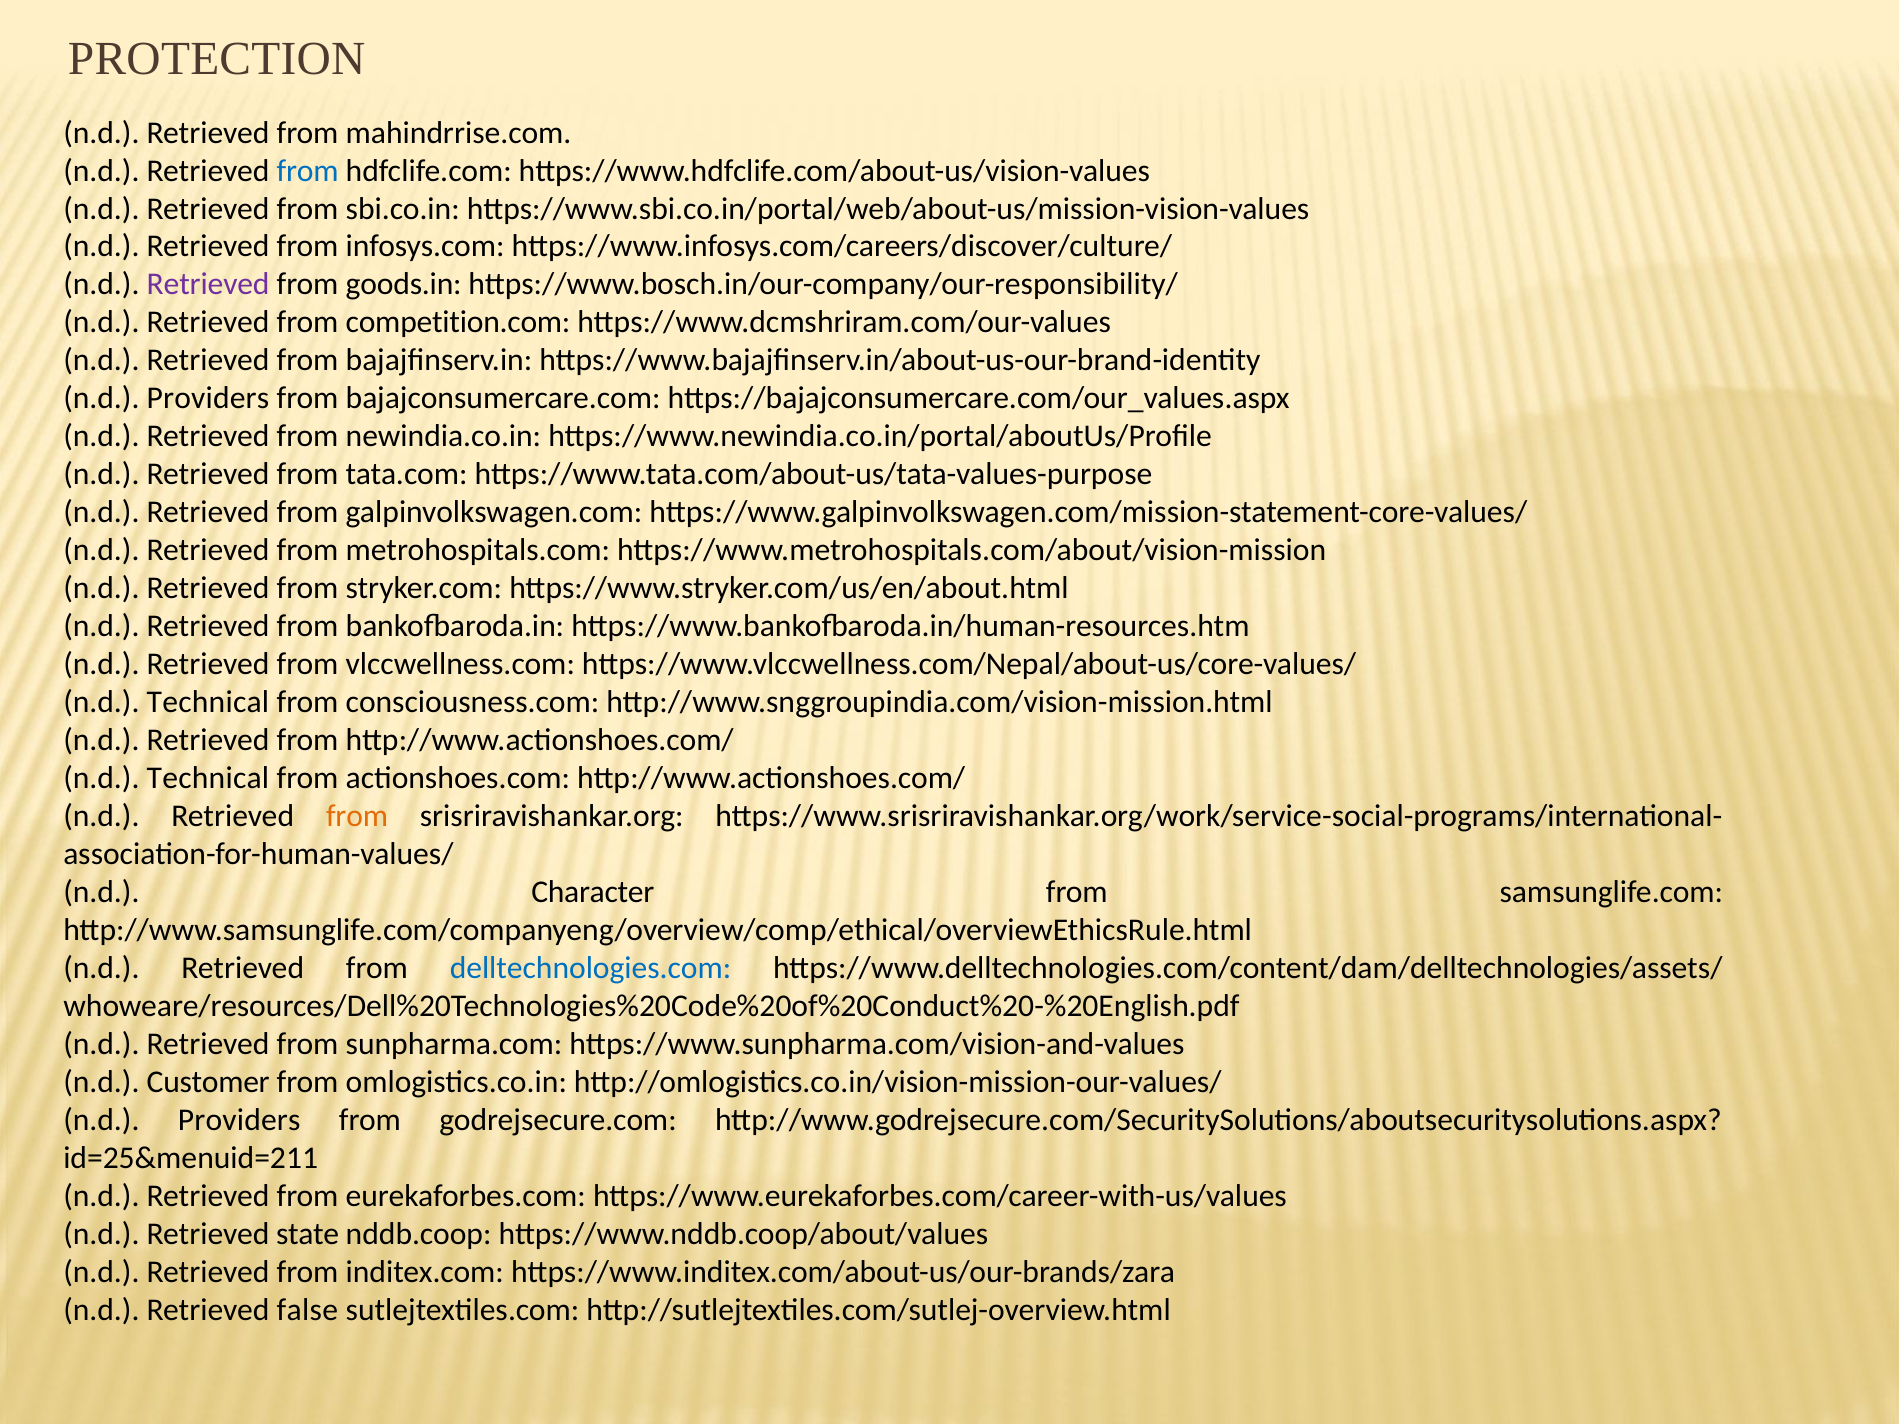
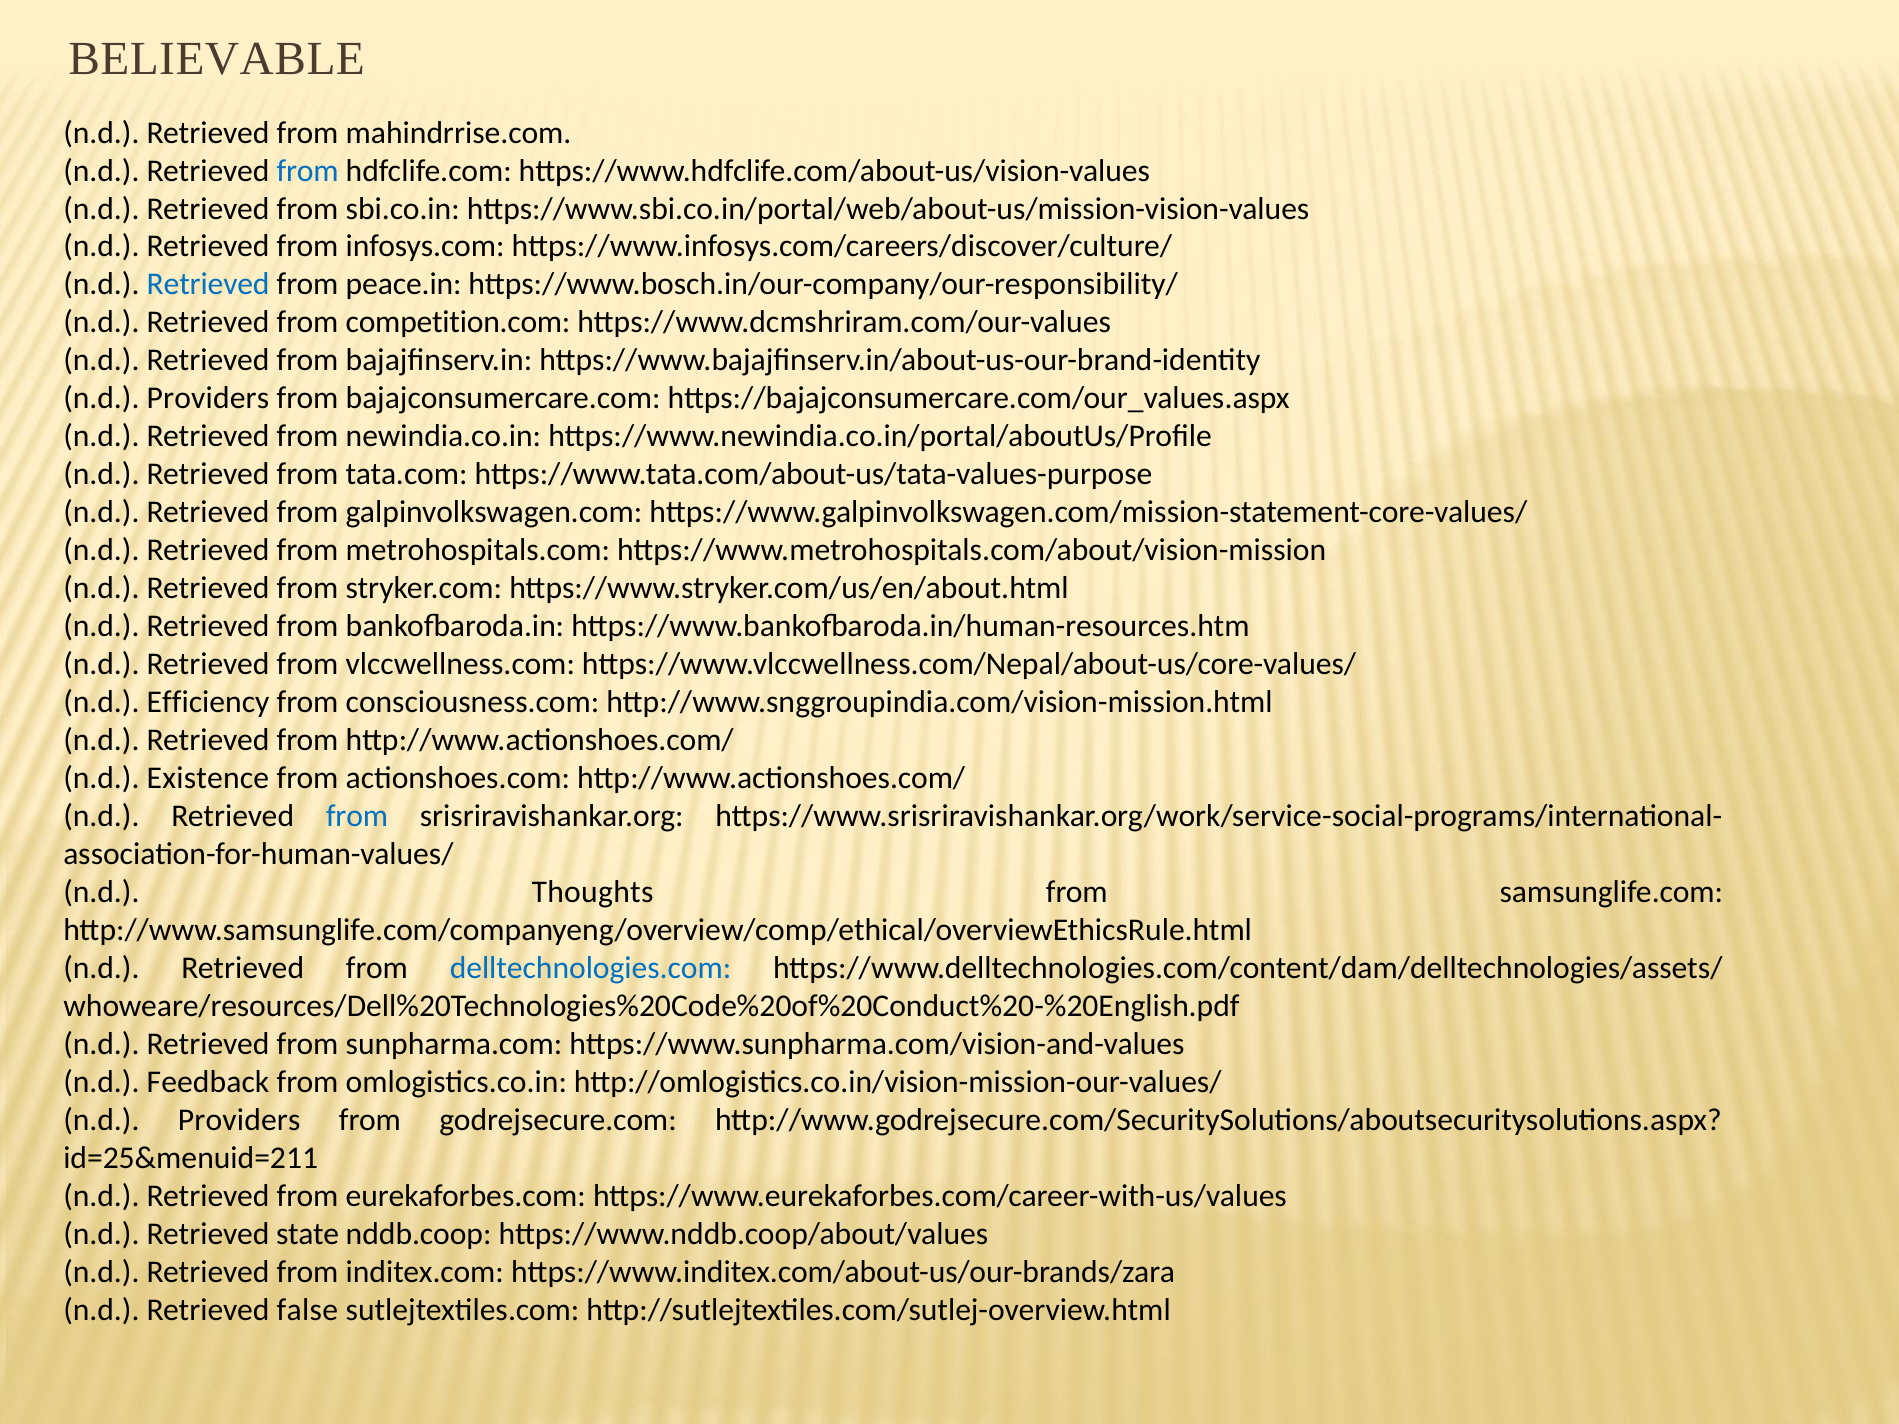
PROTECTION: PROTECTION -> BELIEVABLE
Retrieved at (208, 285) colour: purple -> blue
goods.in: goods.in -> peace.in
Technical at (208, 702): Technical -> Efficiency
Technical at (208, 778): Technical -> Existence
from at (357, 816) colour: orange -> blue
Character: Character -> Thoughts
Customer: Customer -> Feedback
